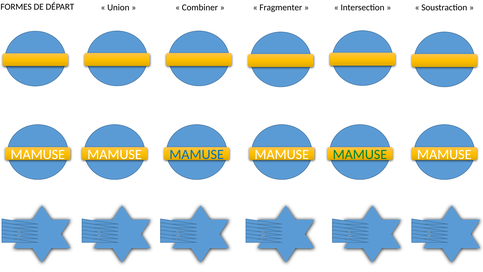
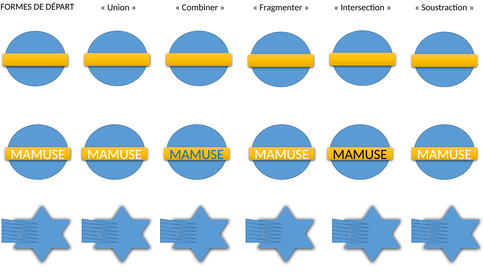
MAMUSE at (360, 154) colour: green -> black
